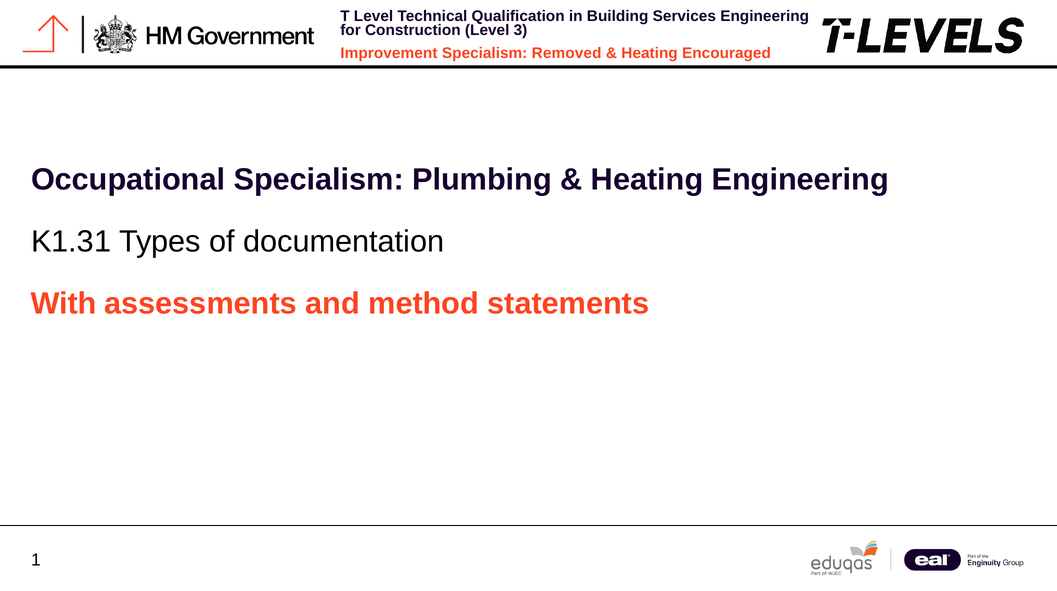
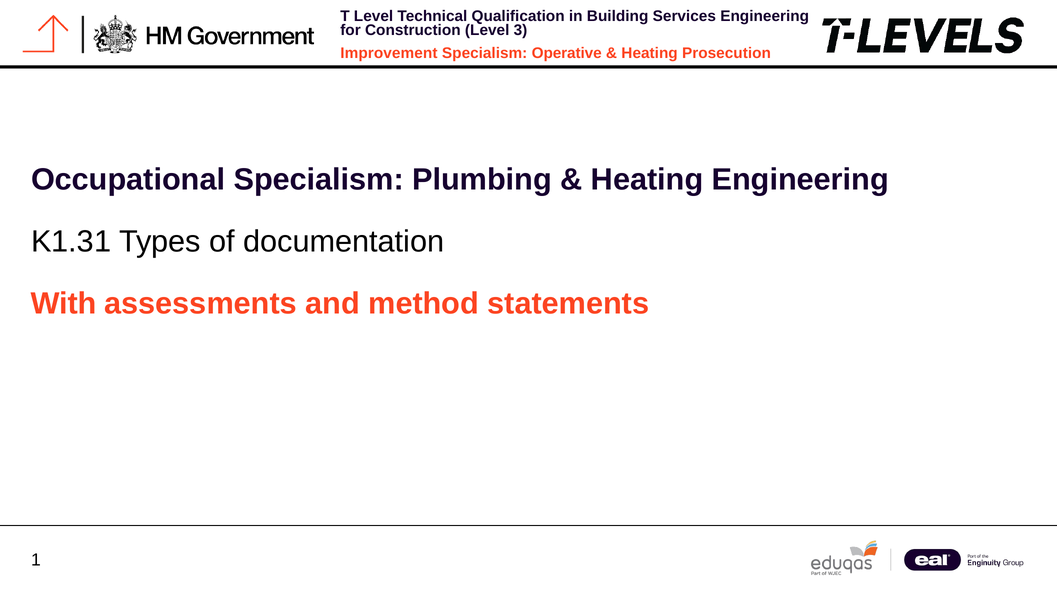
Removed: Removed -> Operative
Encouraged: Encouraged -> Prosecution
